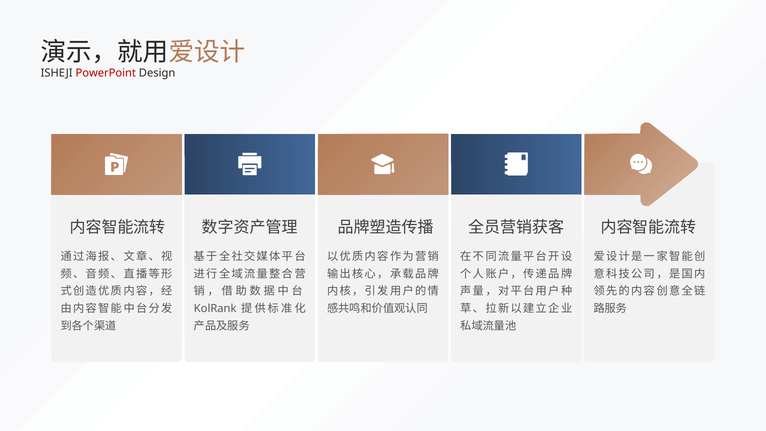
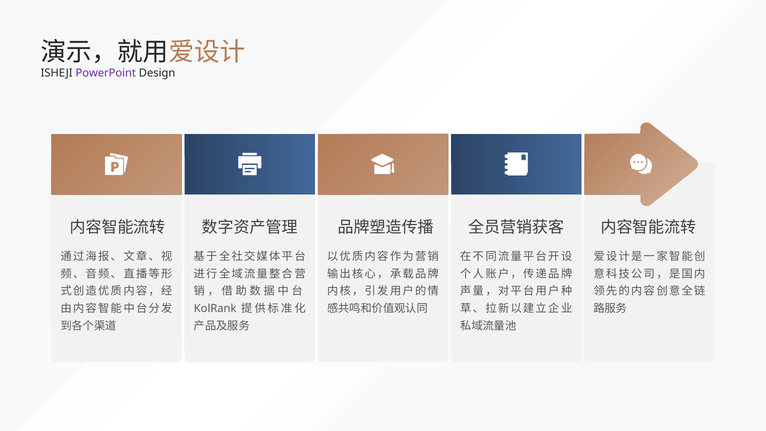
PowerPoint colour: red -> purple
